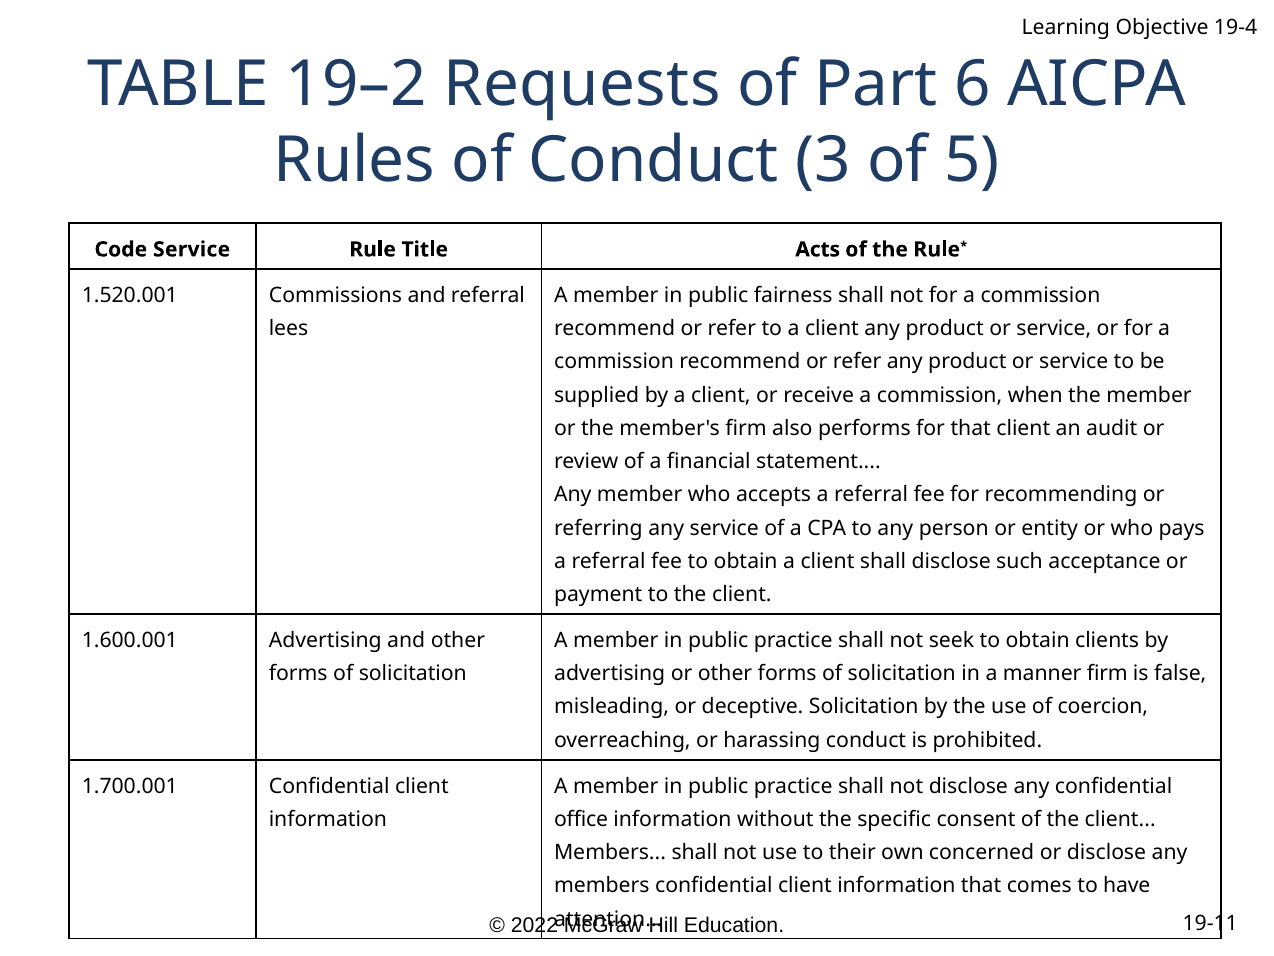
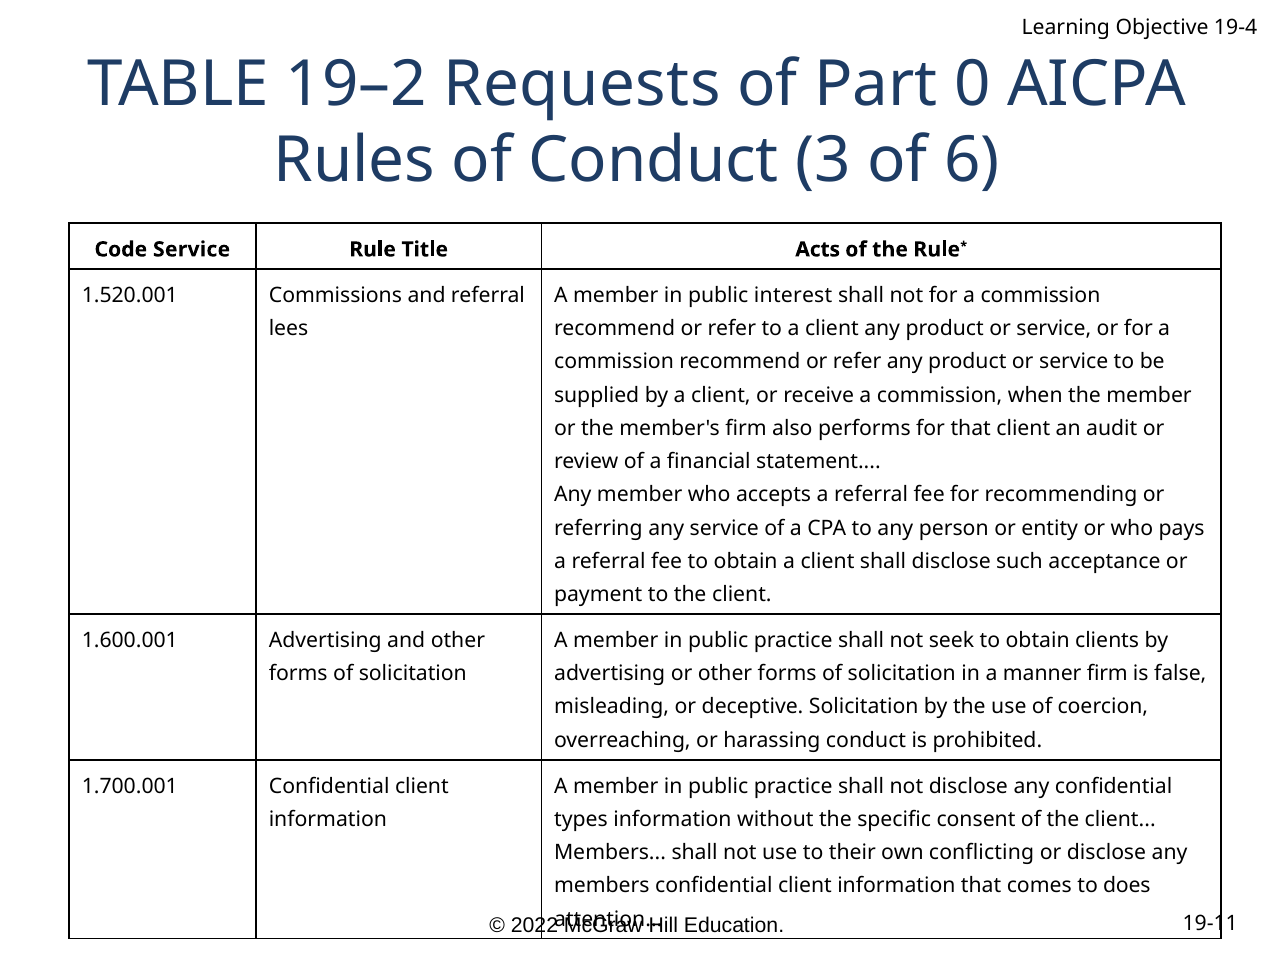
6: 6 -> 0
5: 5 -> 6
fairness: fairness -> interest
office: office -> types
concerned: concerned -> conflicting
have: have -> does
